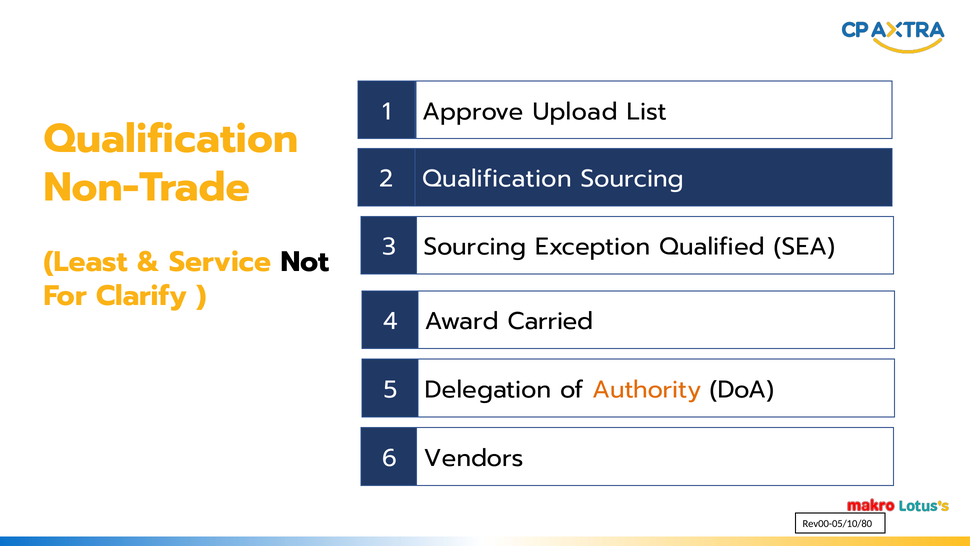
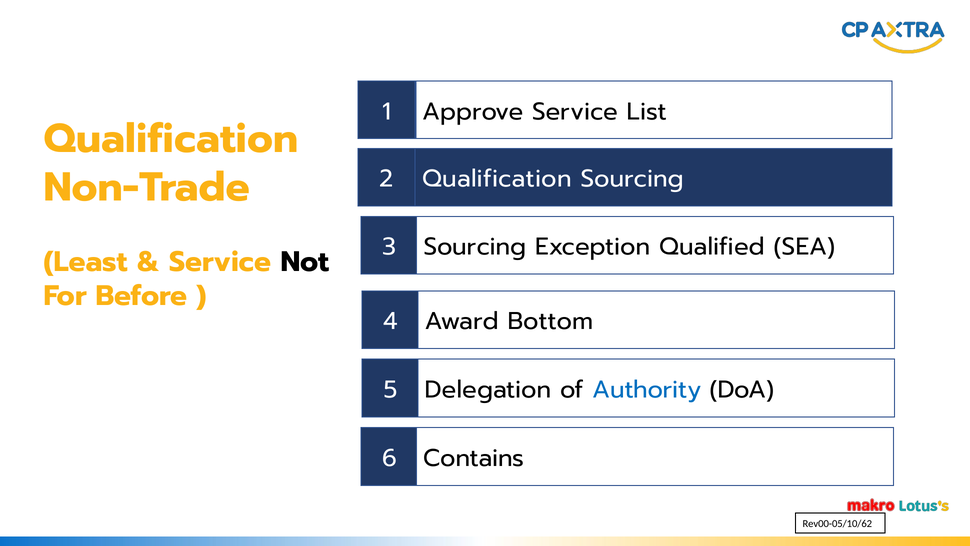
Approve Upload: Upload -> Service
Clarify: Clarify -> Before
Carried: Carried -> Bottom
Authority colour: orange -> blue
Vendors: Vendors -> Contains
Rev00-05/10/80: Rev00-05/10/80 -> Rev00-05/10/62
